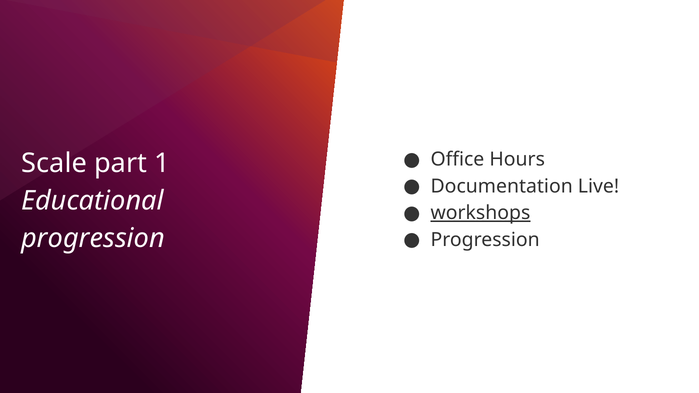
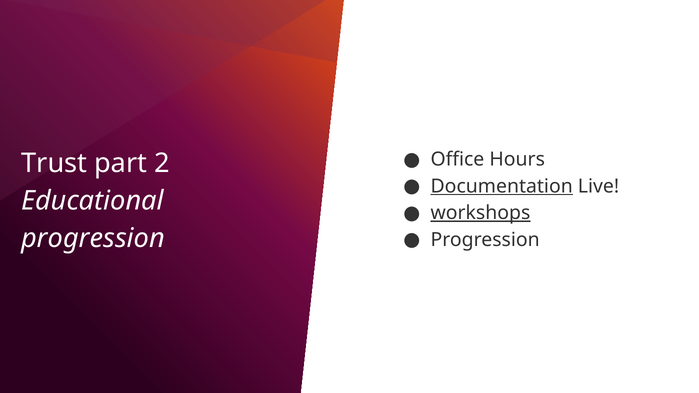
Scale: Scale -> Trust
1: 1 -> 2
Documentation underline: none -> present
